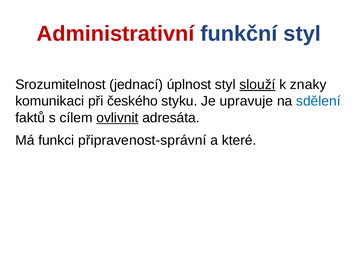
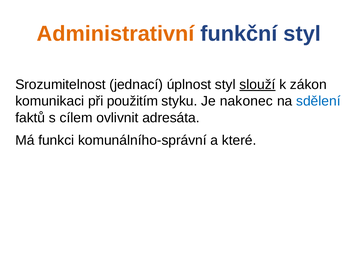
Administrativní colour: red -> orange
znaky: znaky -> zákon
českého: českého -> použitím
upravuje: upravuje -> nakonec
ovlivnit underline: present -> none
připravenost-správní: připravenost-správní -> komunálního-správní
